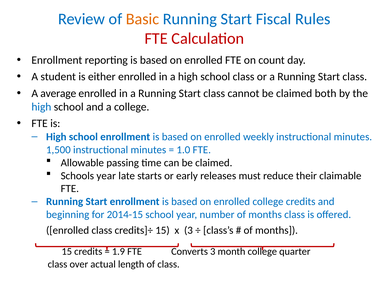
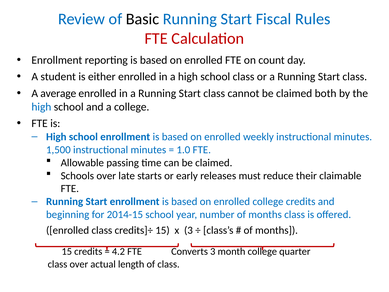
Basic colour: orange -> black
Schools year: year -> over
1.9: 1.9 -> 4.2
